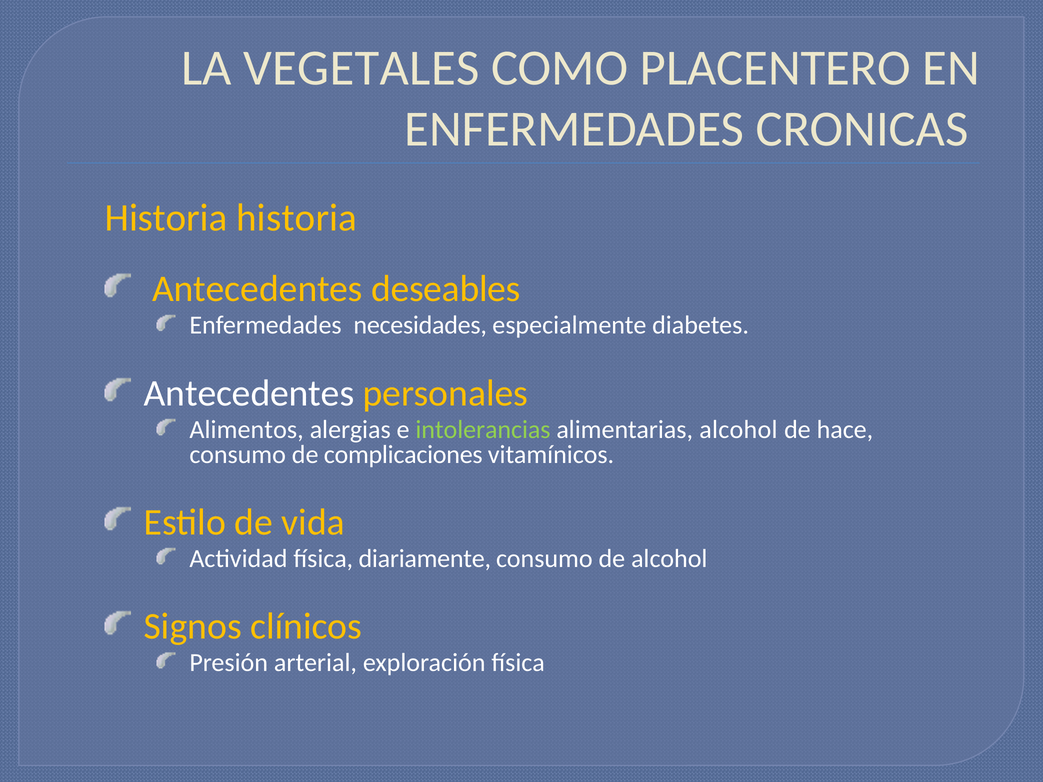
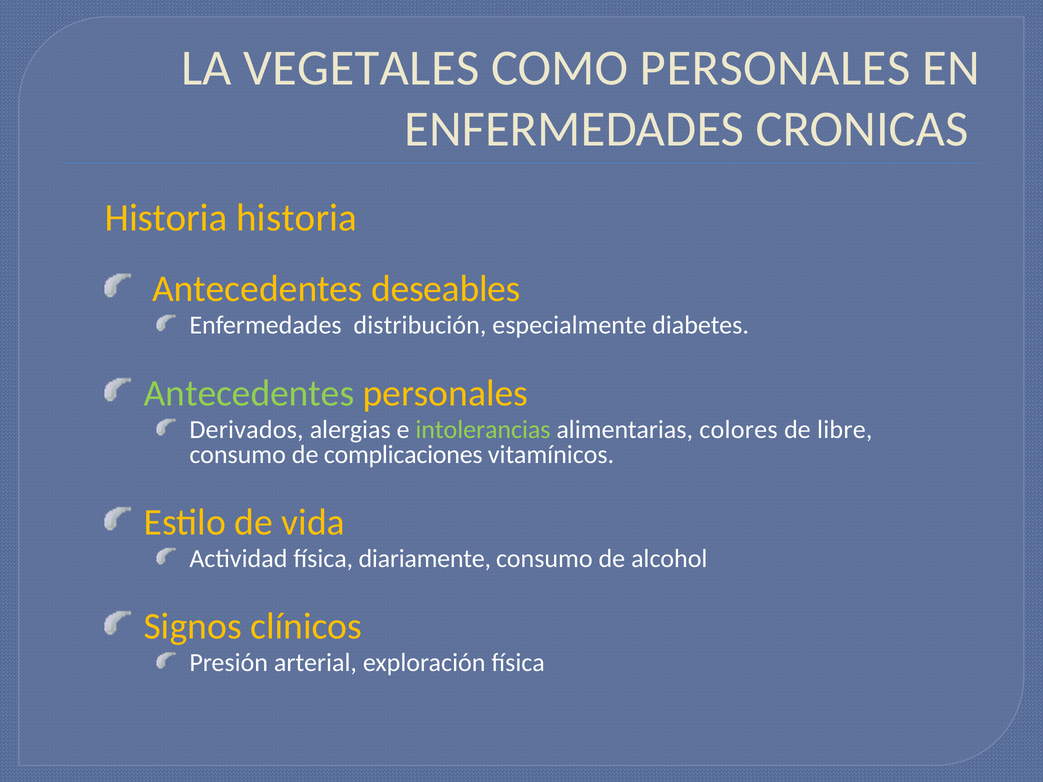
COMO PLACENTERO: PLACENTERO -> PERSONALES
necesidades: necesidades -> distribución
Antecedentes at (249, 393) colour: white -> light green
Alimentos: Alimentos -> Derivados
alimentarias alcohol: alcohol -> colores
hace: hace -> libre
